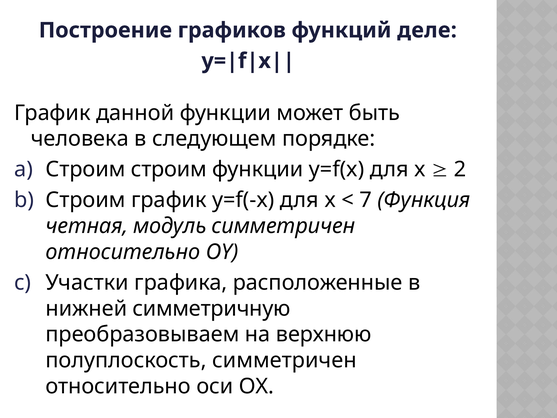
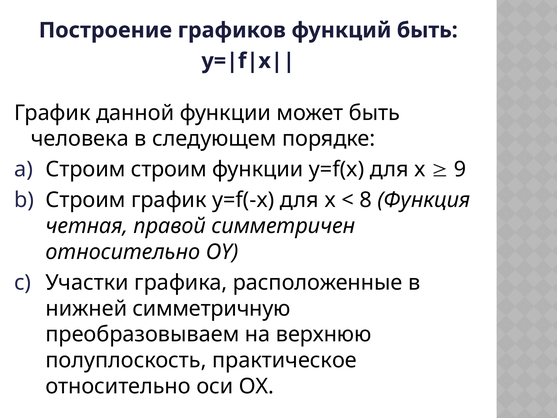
функций деле: деле -> быть
2: 2 -> 9
7: 7 -> 8
модуль: модуль -> правой
полуплоскость симметричен: симметричен -> практическое
